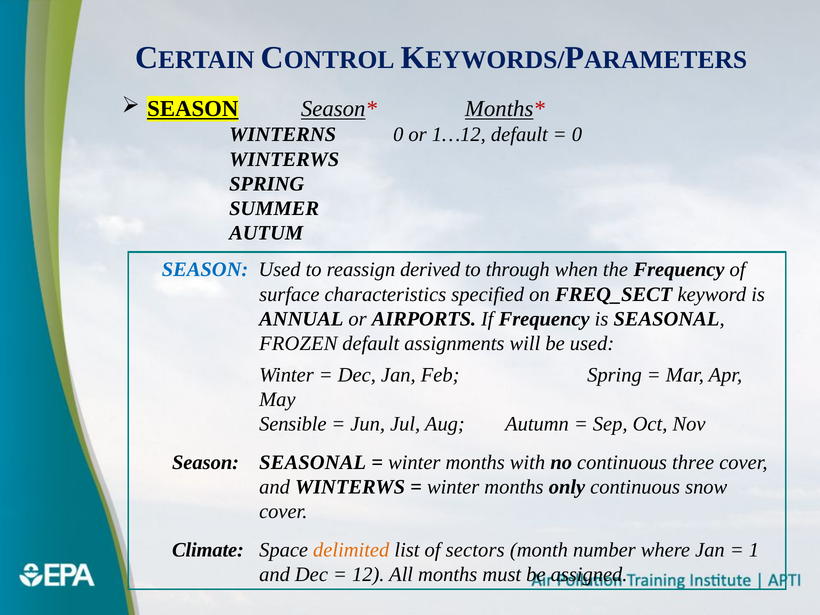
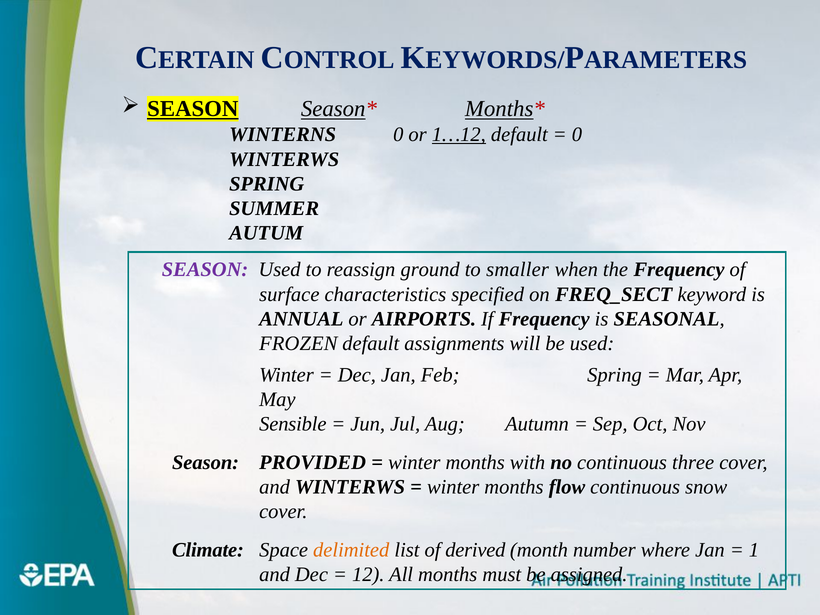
1…12 underline: none -> present
SEASON at (205, 270) colour: blue -> purple
derived: derived -> ground
through: through -> smaller
Season SEASONAL: SEASONAL -> PROVIDED
only: only -> flow
sectors: sectors -> derived
